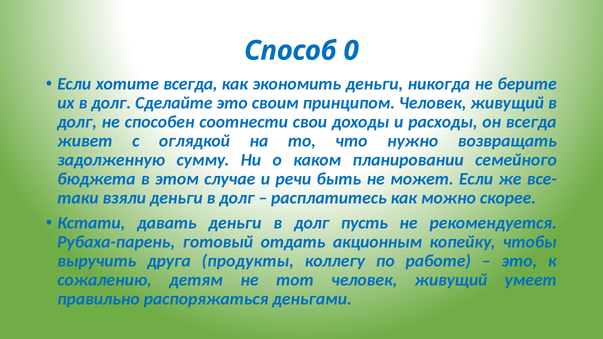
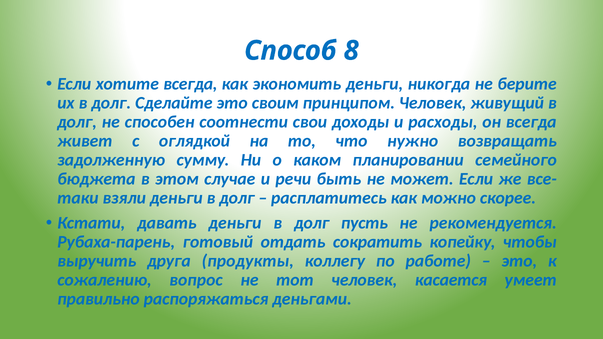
0: 0 -> 8
акционным: акционным -> сократить
детям: детям -> вопрос
тот человек живущий: живущий -> касается
